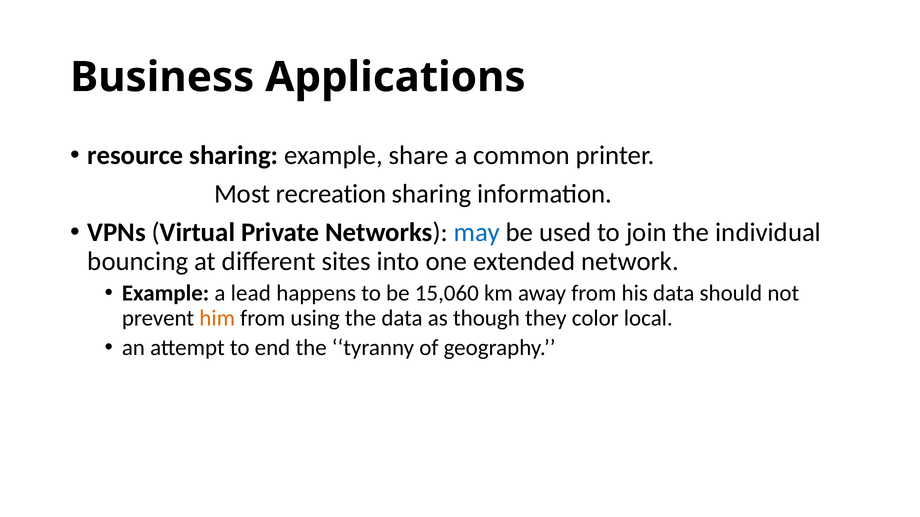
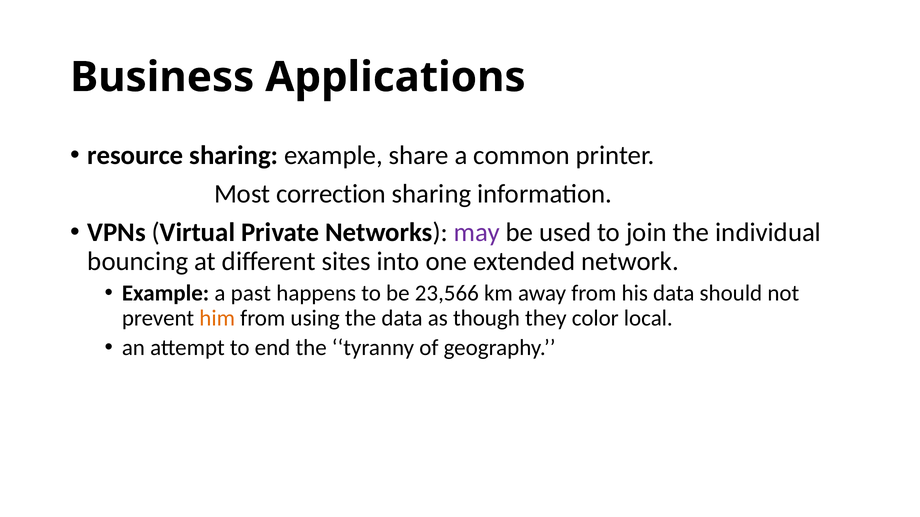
recreation: recreation -> correction
may colour: blue -> purple
lead: lead -> past
15,060: 15,060 -> 23,566
